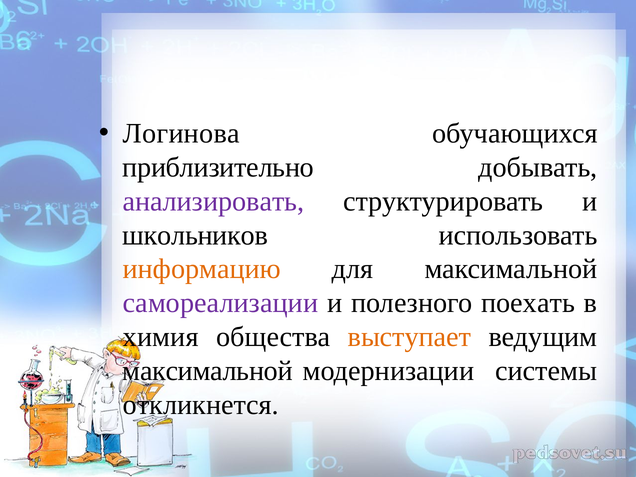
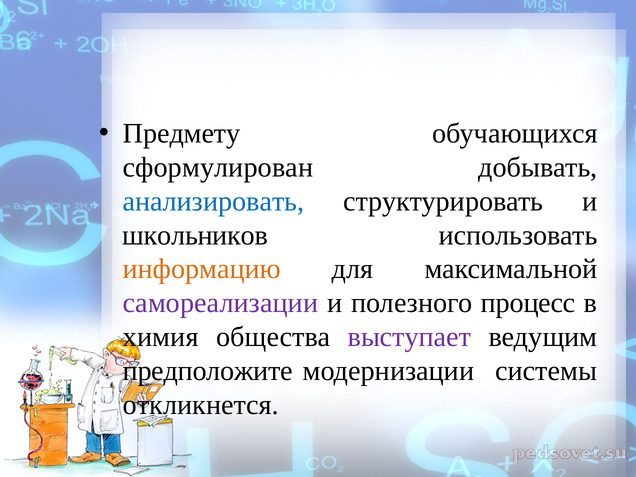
Логинова: Логинова -> Предмету
приблизительно: приблизительно -> сформулирован
анализировать colour: purple -> blue
поехать: поехать -> процесс
выступает colour: orange -> purple
максимальной at (208, 371): максимальной -> предположите
